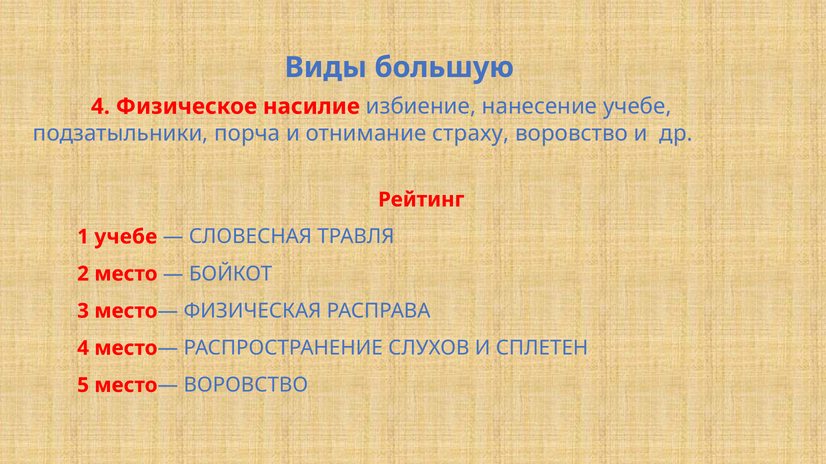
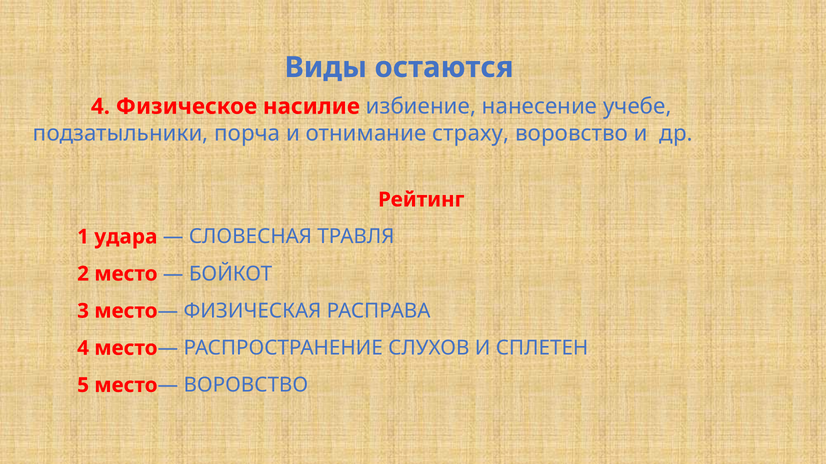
большую: большую -> остаются
1 учебе: учебе -> удара
